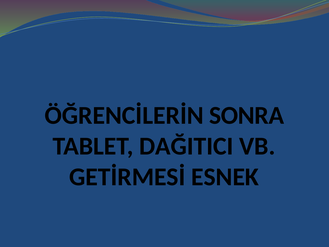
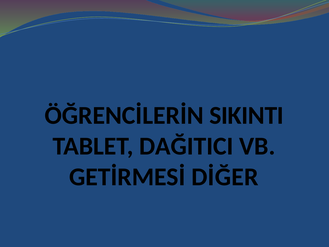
SONRA: SONRA -> SIKINTI
ESNEK: ESNEK -> DİĞER
